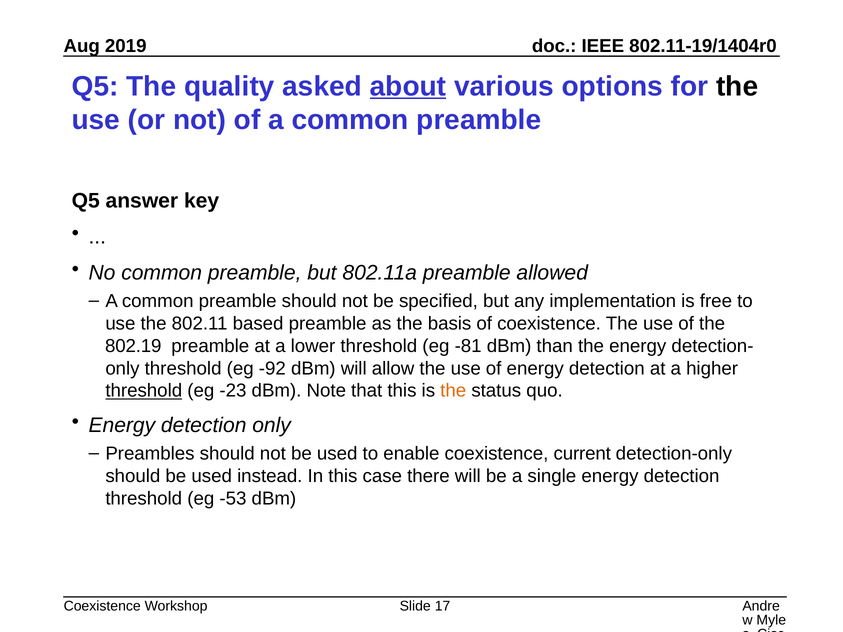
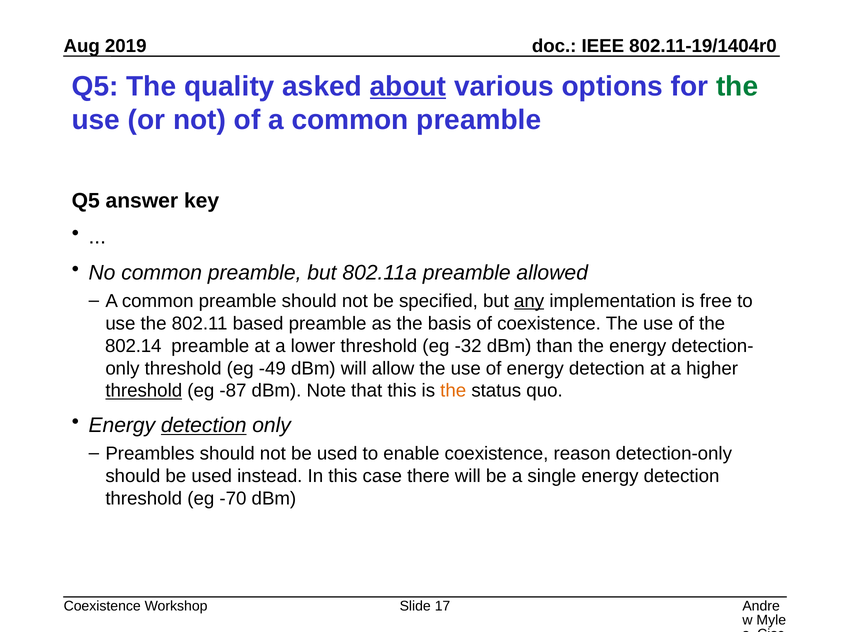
the at (737, 86) colour: black -> green
any underline: none -> present
802.19: 802.19 -> 802.14
-81: -81 -> -32
-92: -92 -> -49
-23: -23 -> -87
detection at (204, 426) underline: none -> present
current: current -> reason
-53: -53 -> -70
